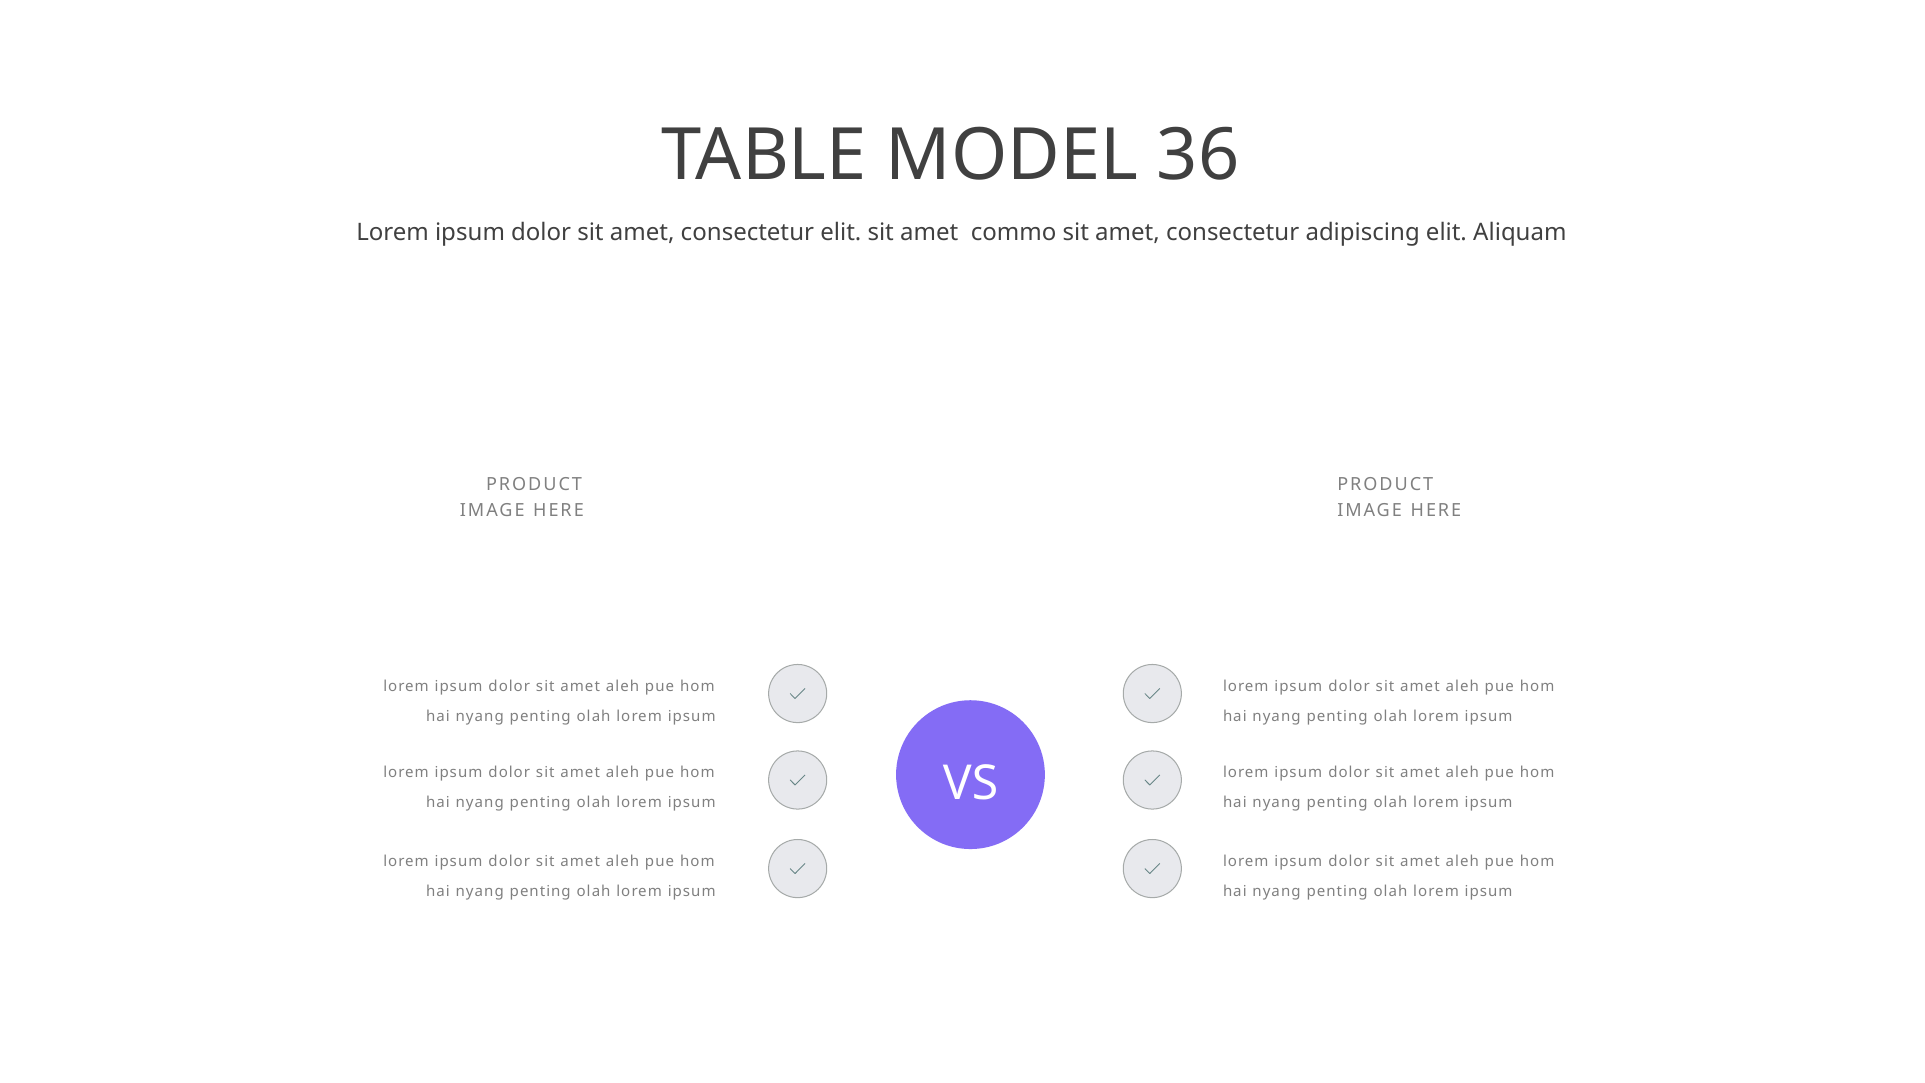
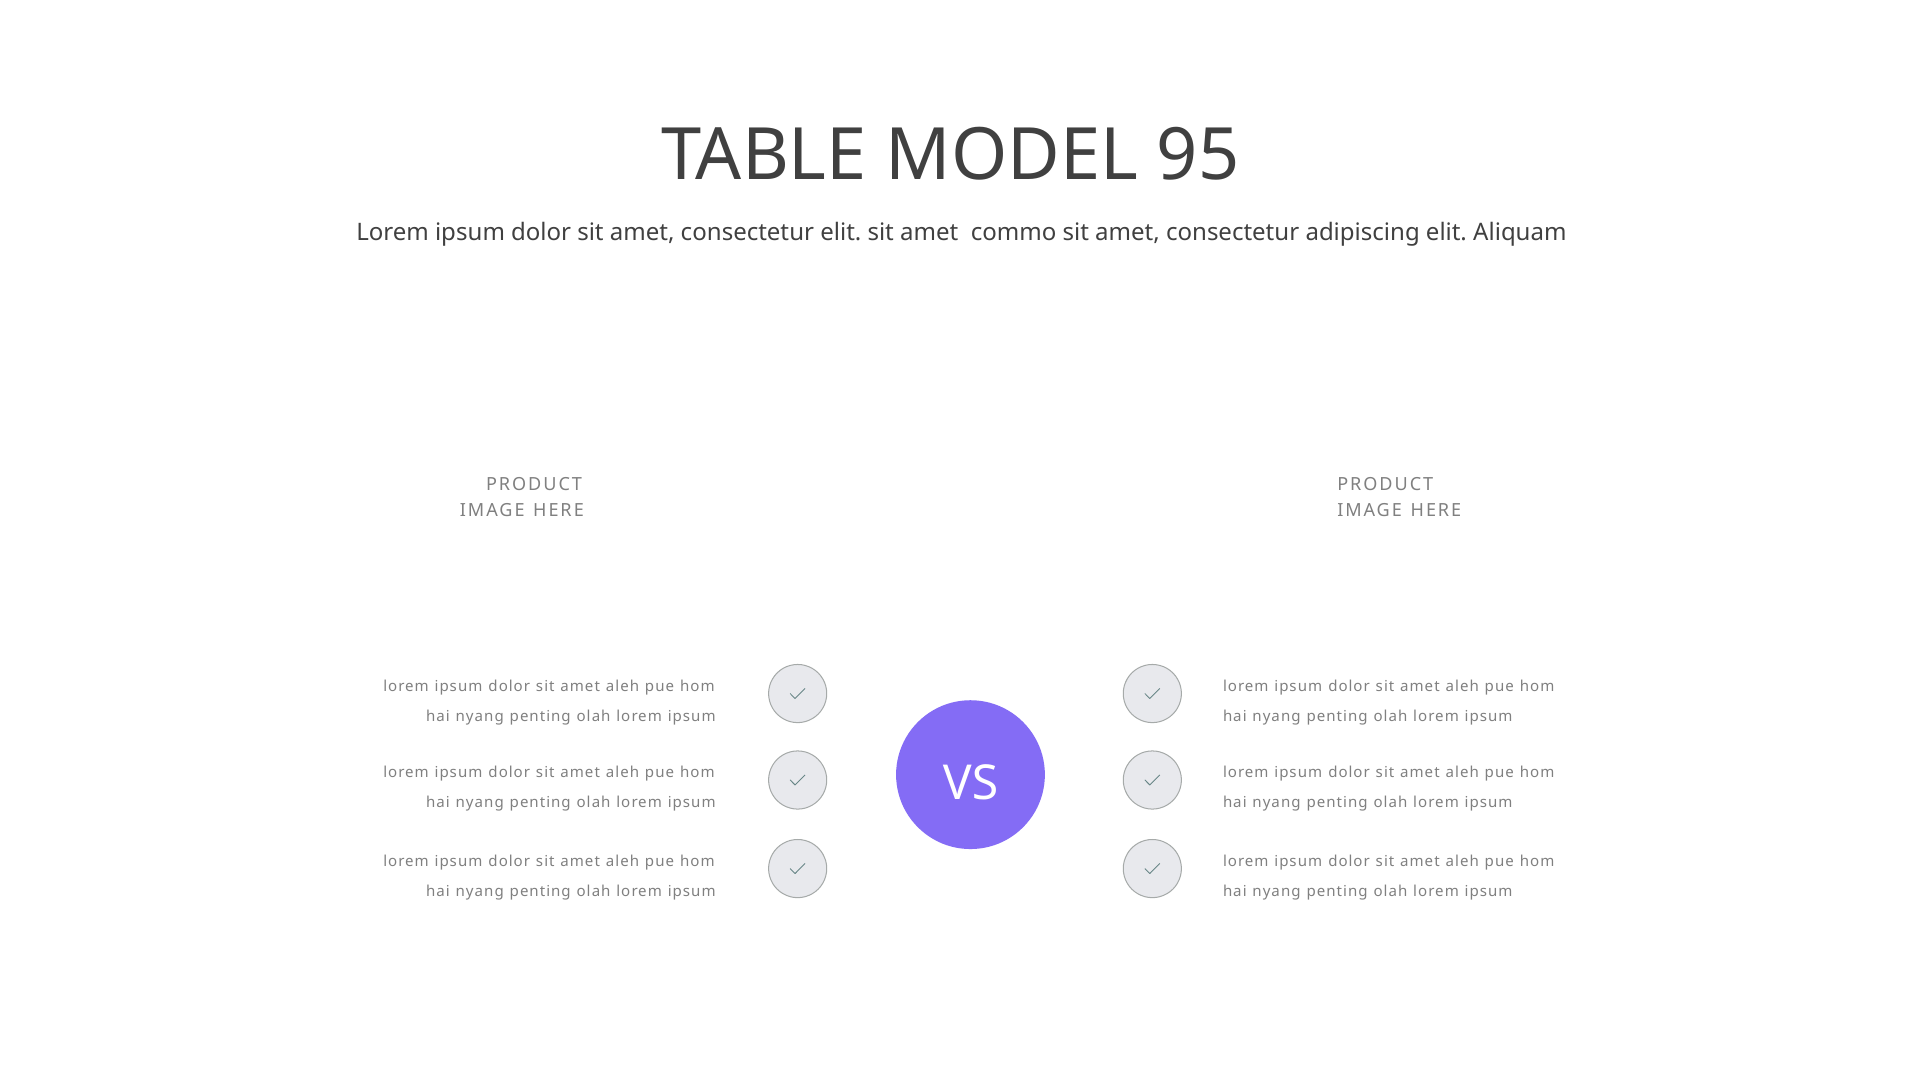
36: 36 -> 95
